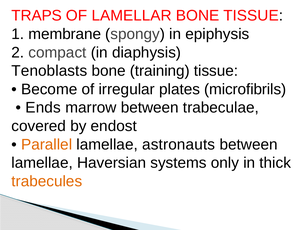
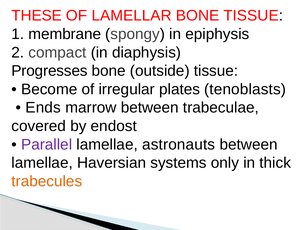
TRAPS: TRAPS -> THESE
Tenoblasts: Tenoblasts -> Progresses
training: training -> outside
microfibrils: microfibrils -> tenoblasts
Parallel colour: orange -> purple
